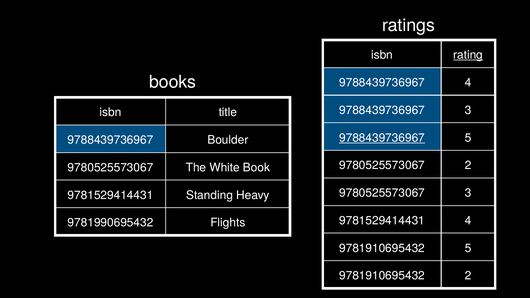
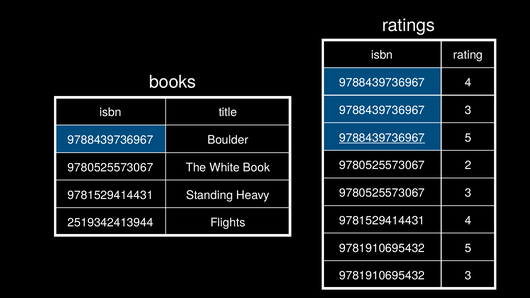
rating underline: present -> none
9781990695432: 9781990695432 -> 2519342413944
9781910695432 2: 2 -> 3
